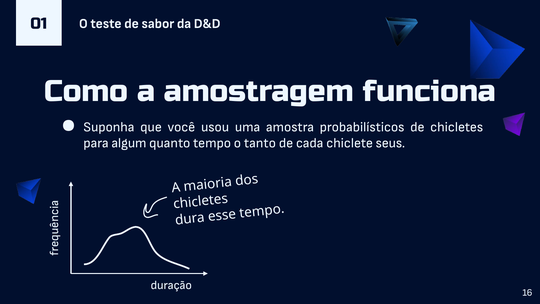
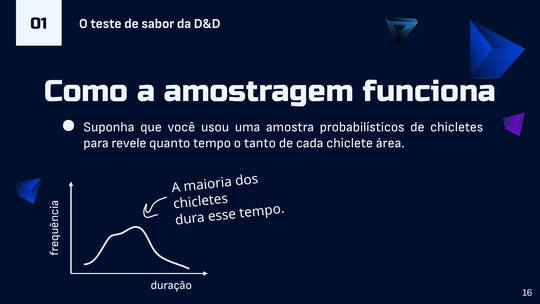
algum: algum -> revele
seus: seus -> área
